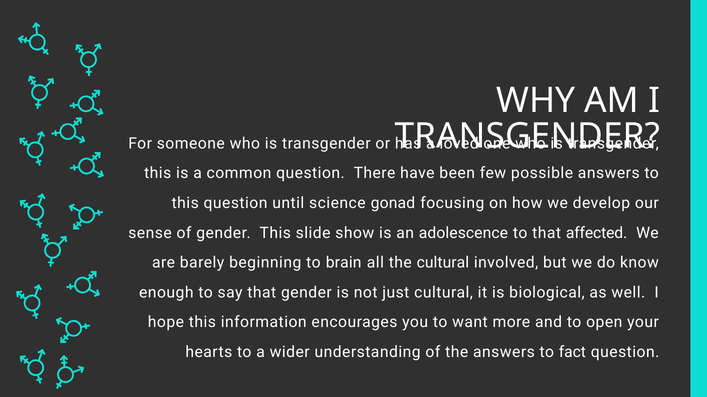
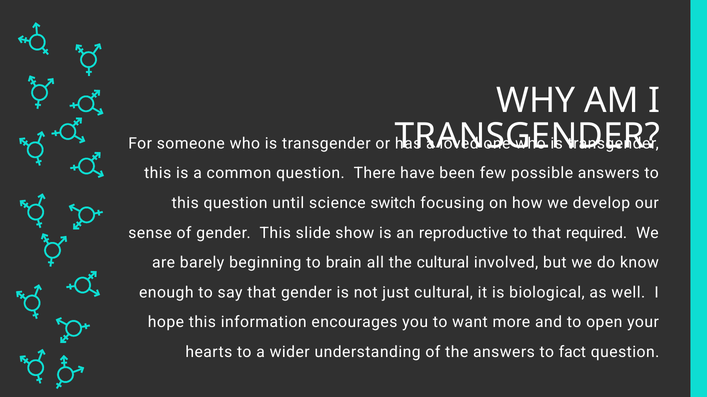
gonad: gonad -> switch
adolescence: adolescence -> reproductive
affected: affected -> required
